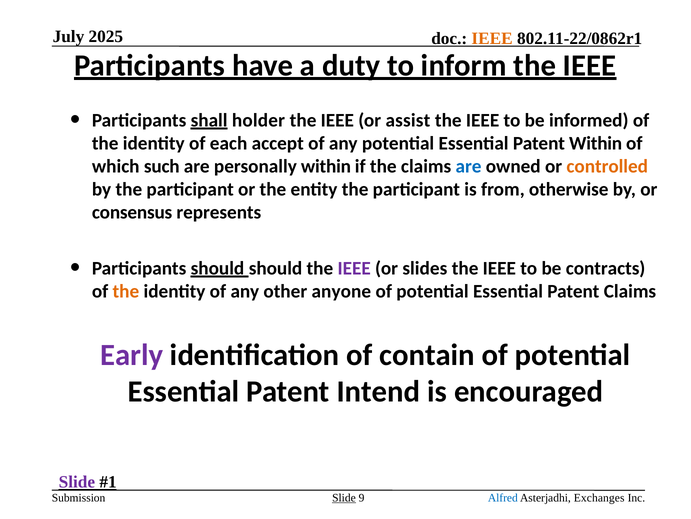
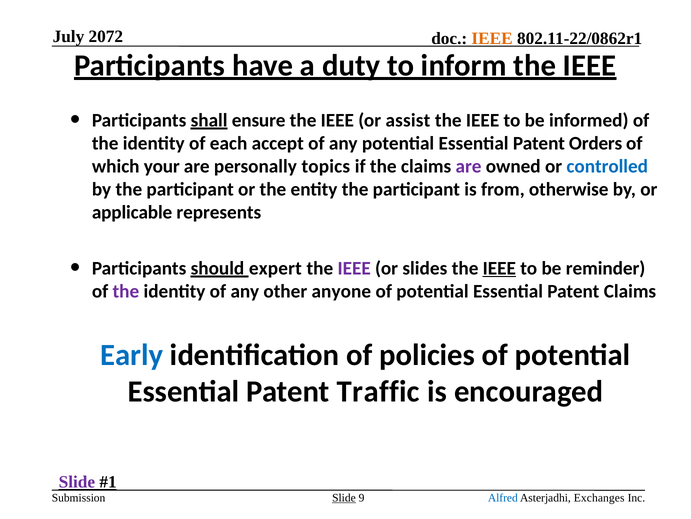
2025: 2025 -> 2072
holder: holder -> ensure
Patent Within: Within -> Orders
such: such -> your
personally within: within -> topics
are at (469, 166) colour: blue -> purple
controlled colour: orange -> blue
consensus: consensus -> applicable
should should: should -> expert
IEEE at (499, 268) underline: none -> present
contracts: contracts -> reminder
the at (126, 291) colour: orange -> purple
Early colour: purple -> blue
contain: contain -> policies
Intend: Intend -> Traffic
